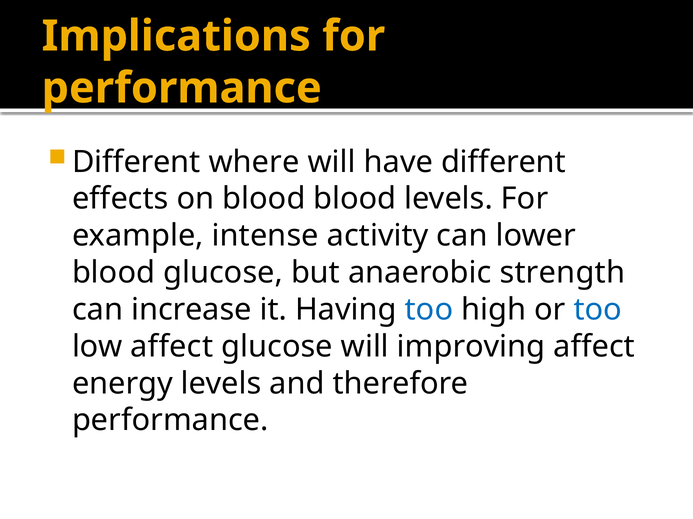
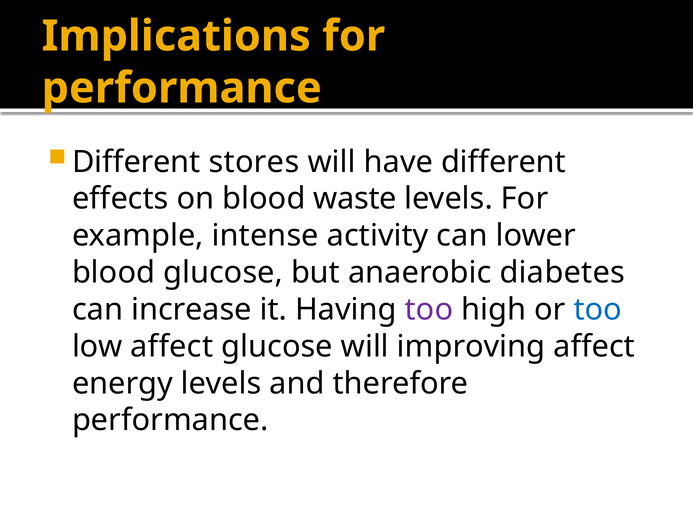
where: where -> stores
blood blood: blood -> waste
strength: strength -> diabetes
too at (429, 310) colour: blue -> purple
